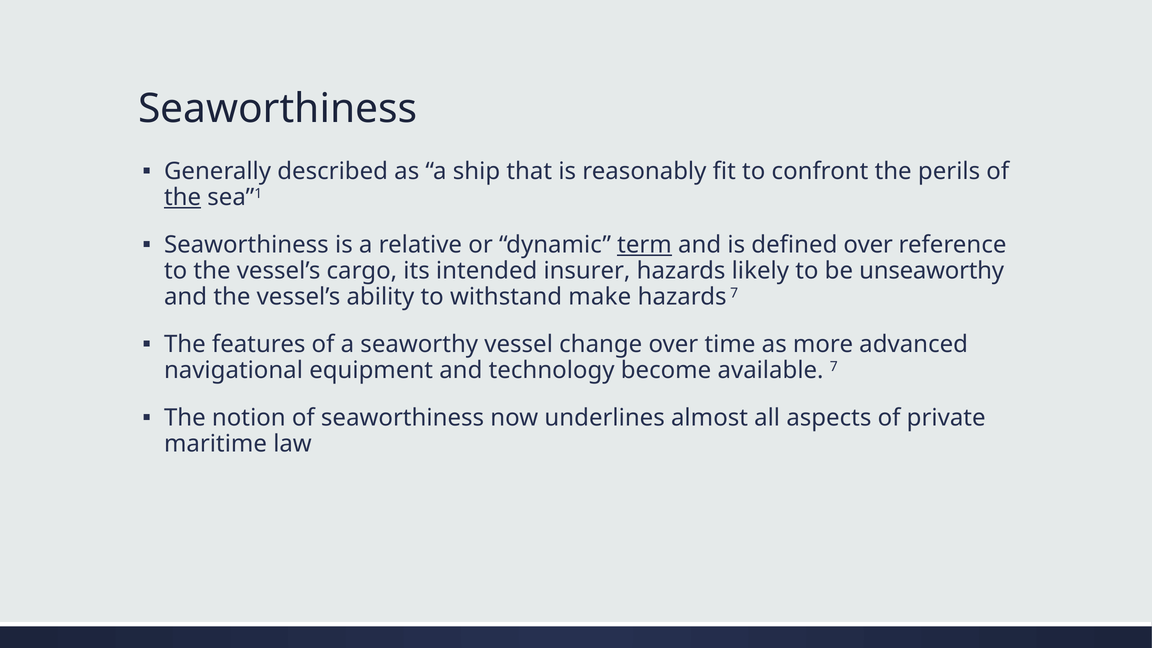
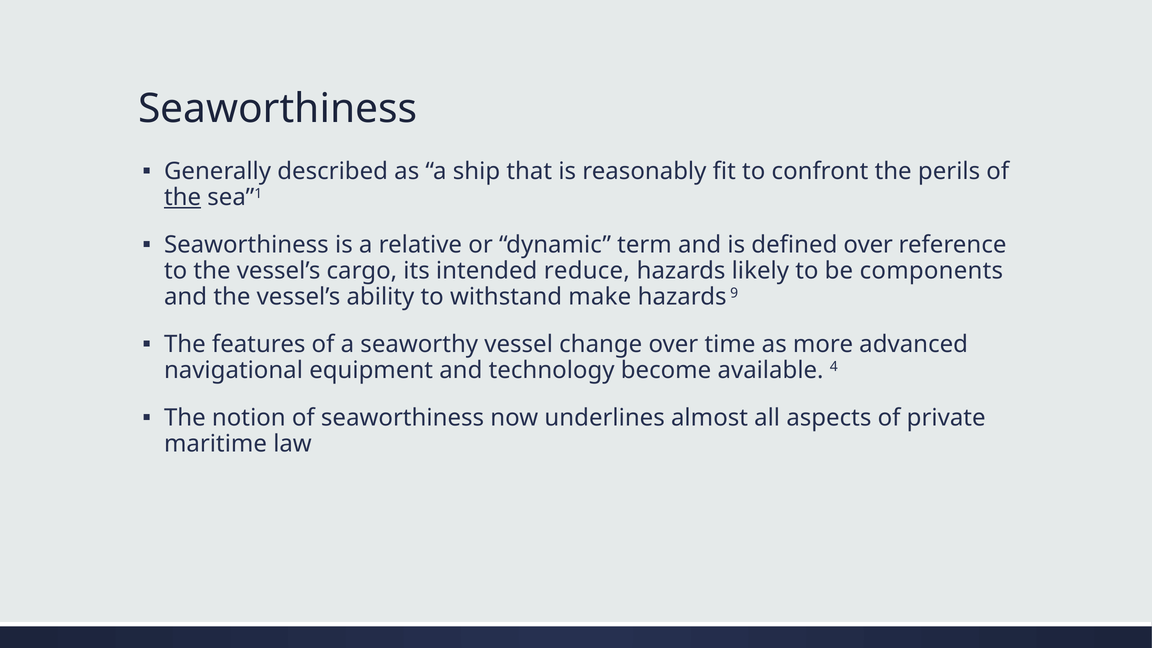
term underline: present -> none
insurer: insurer -> reduce
unseaworthy: unseaworthy -> components
hazards 7: 7 -> 9
available 7: 7 -> 4
